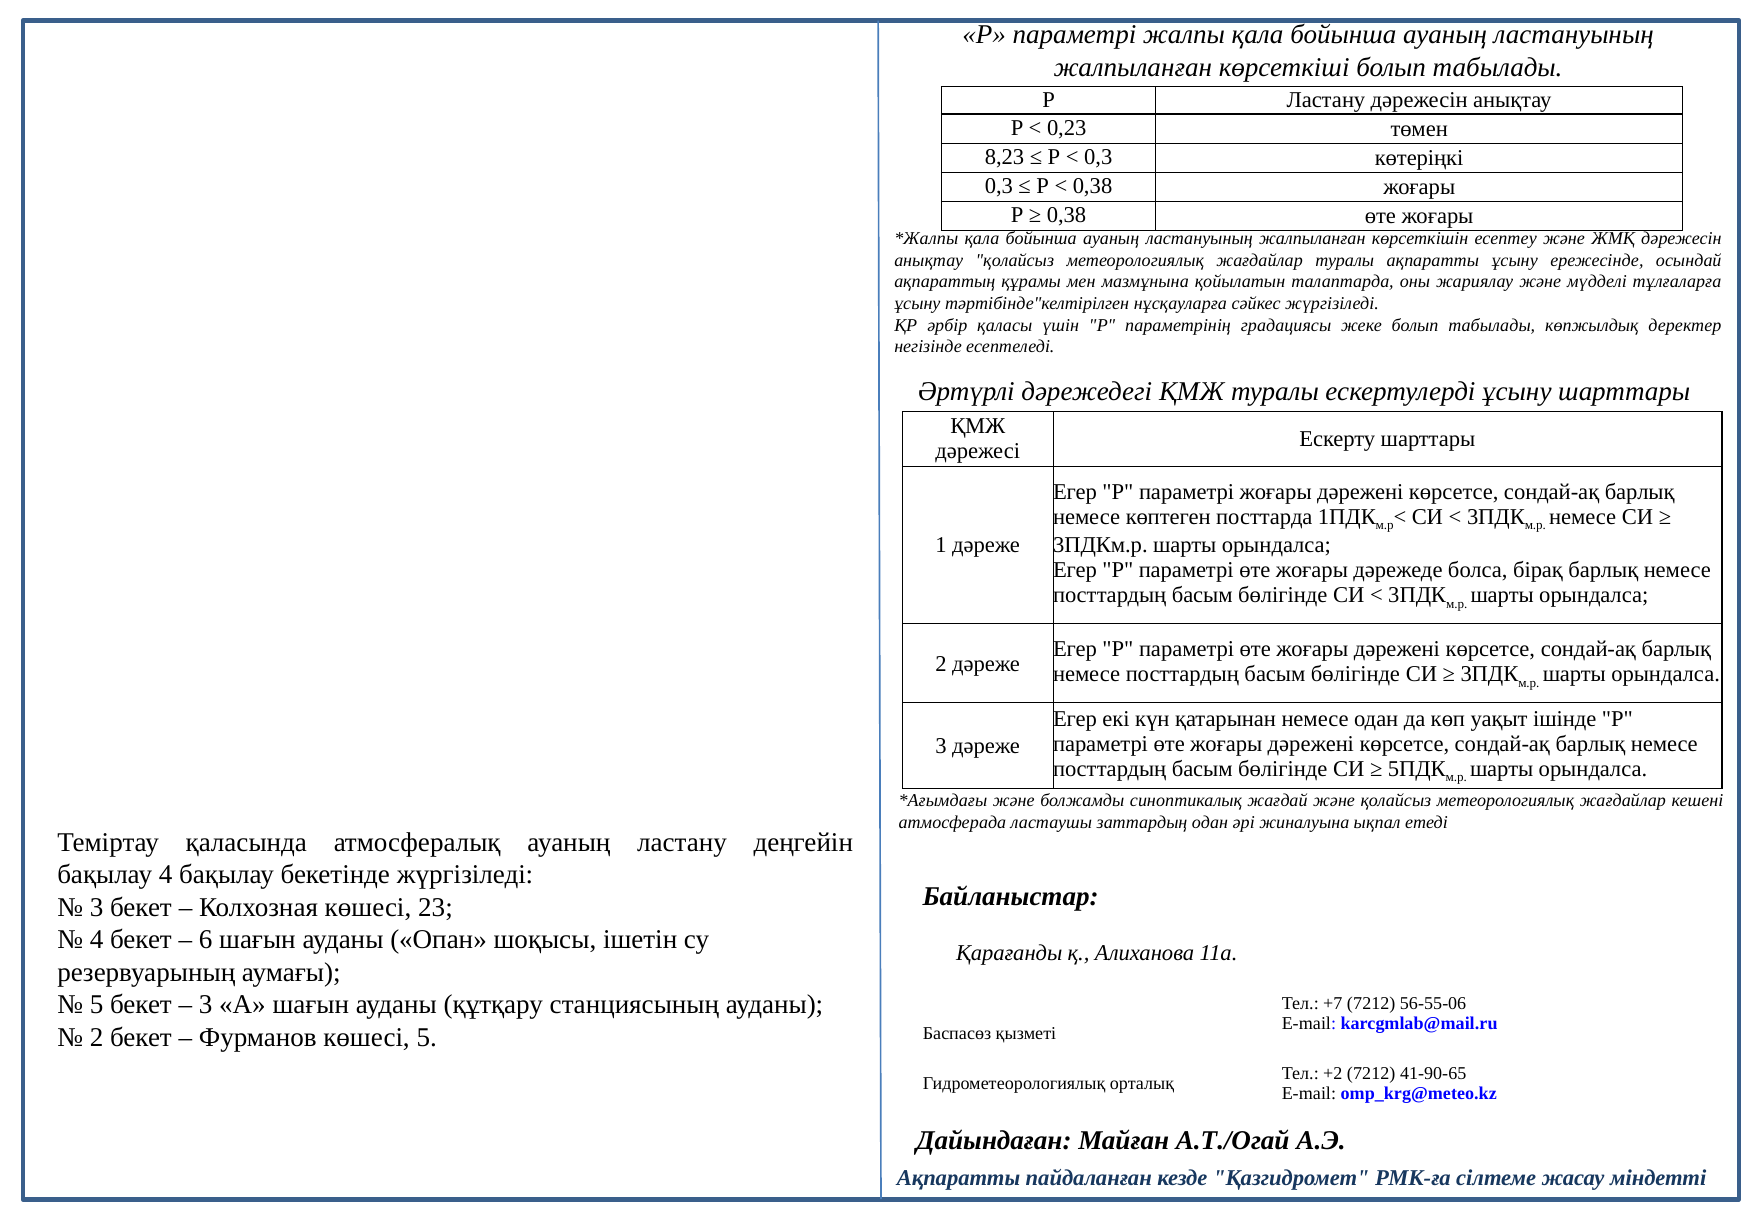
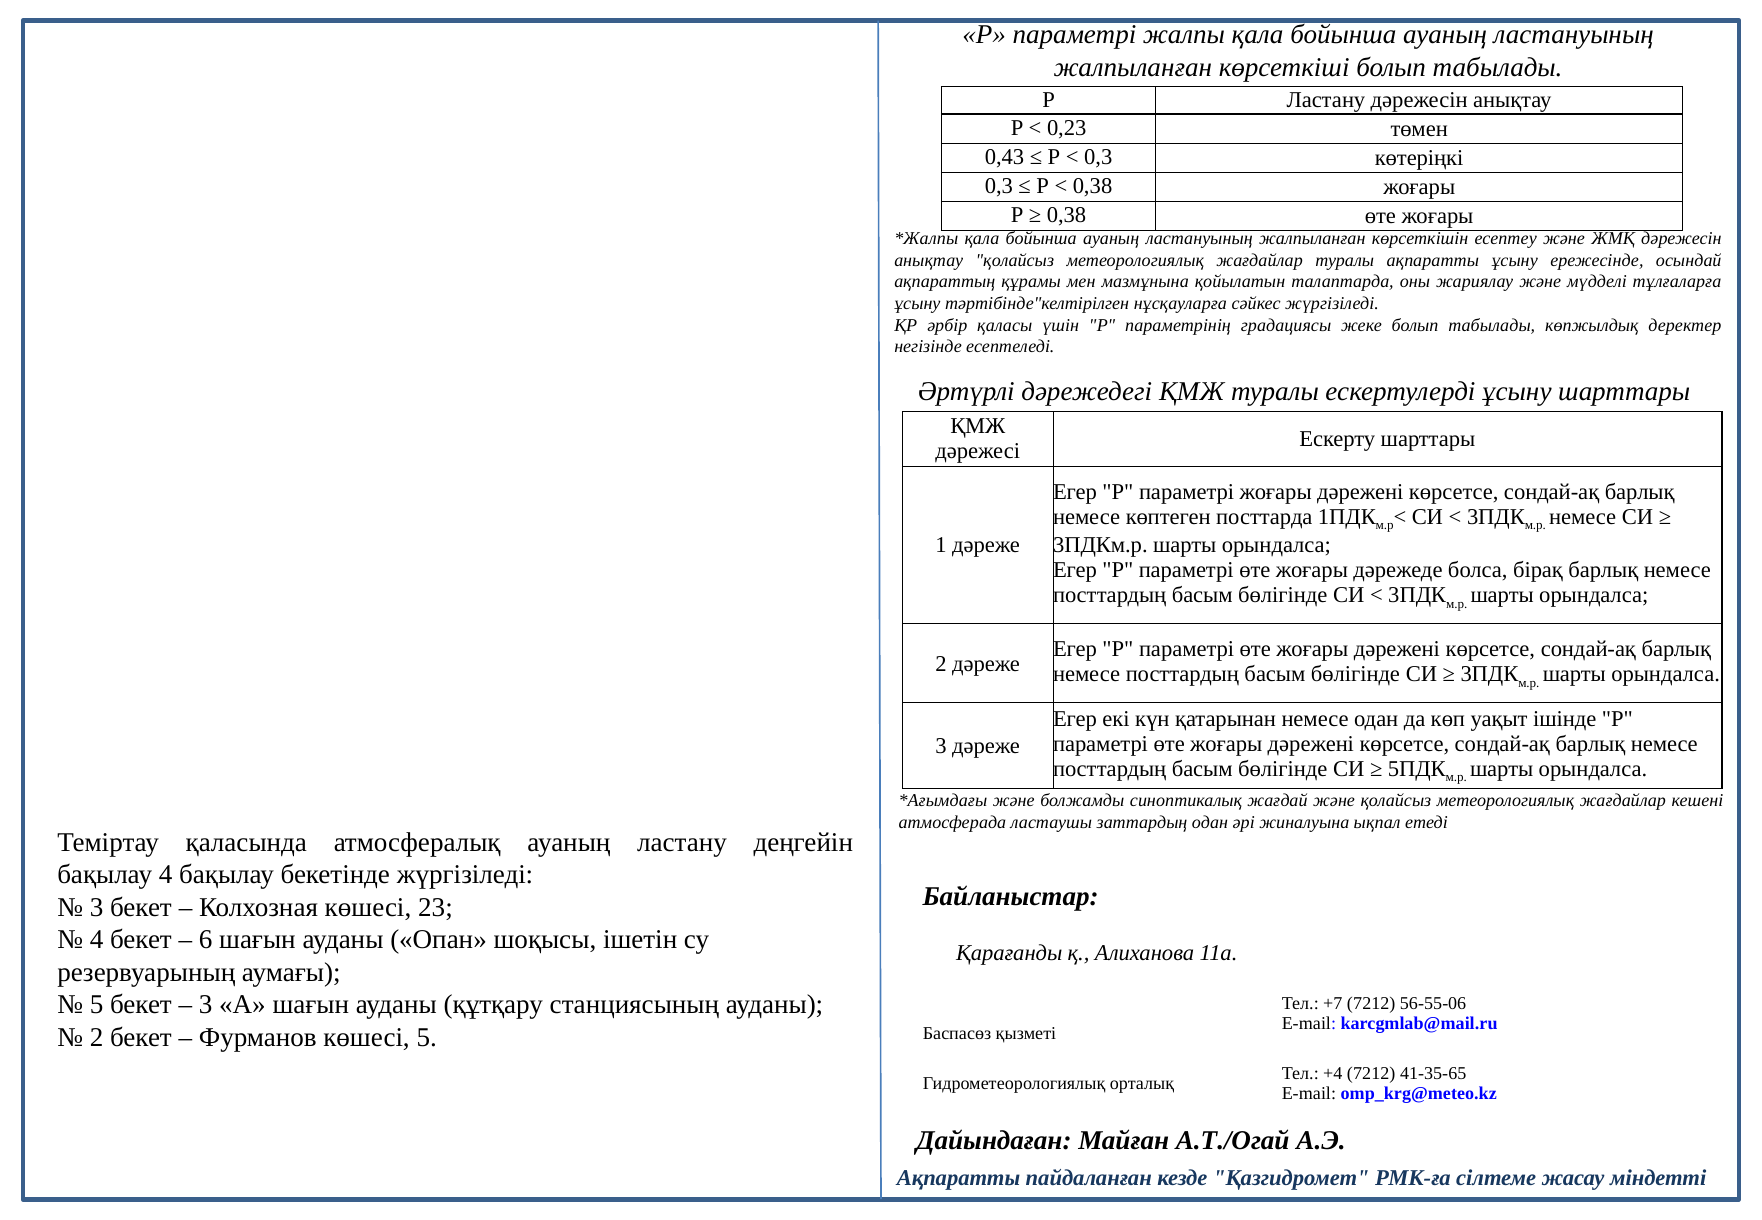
8,23: 8,23 -> 0,43
+2: +2 -> +4
41-90-65: 41-90-65 -> 41-35-65
